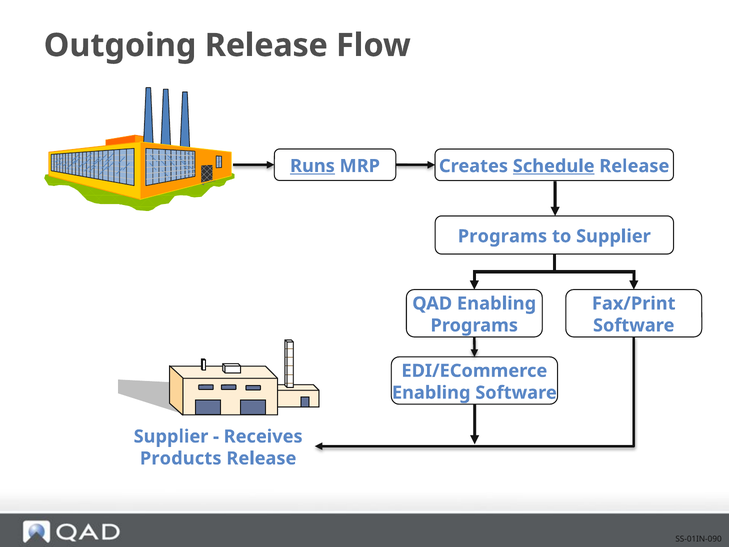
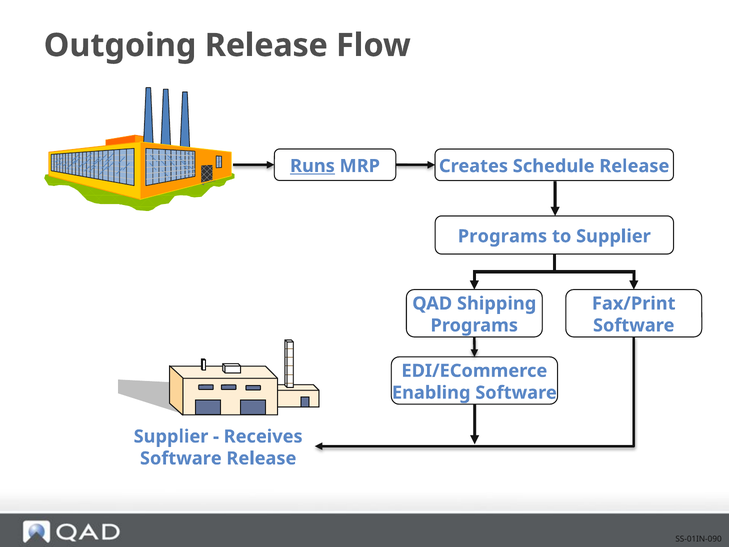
Schedule underline: present -> none
QAD Enabling: Enabling -> Shipping
Products at (181, 458): Products -> Software
